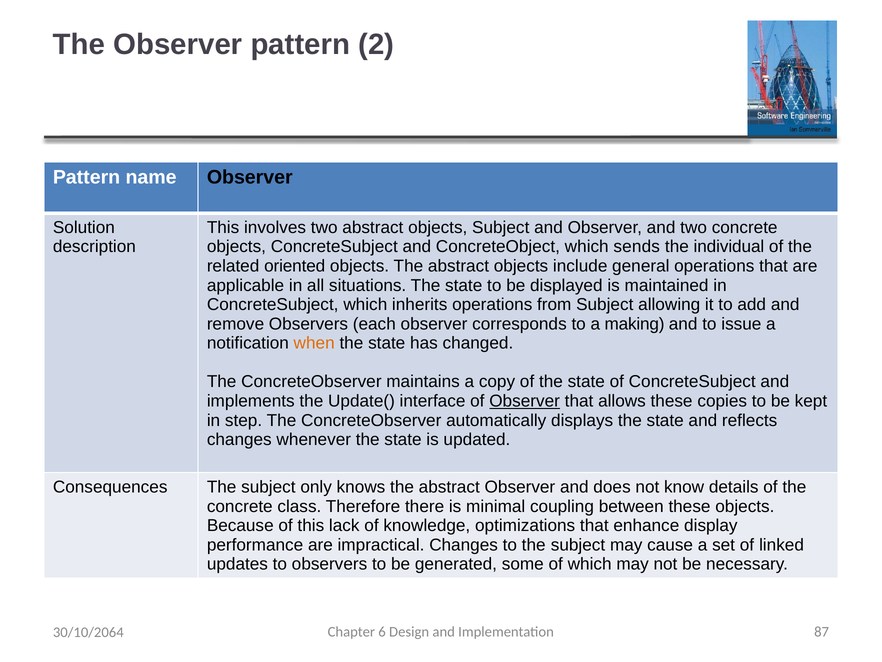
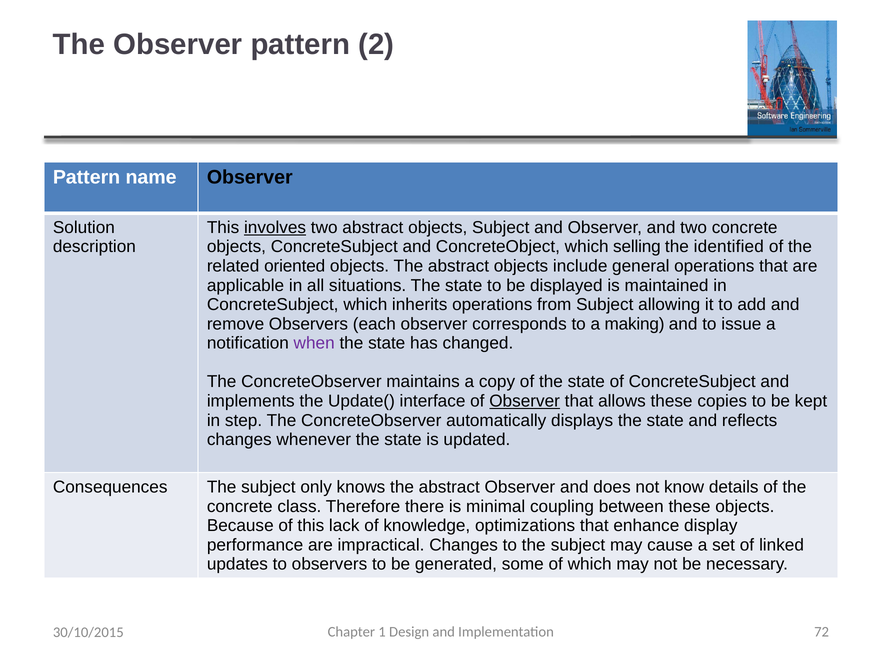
involves underline: none -> present
sends: sends -> selling
individual: individual -> identified
when colour: orange -> purple
6: 6 -> 1
87: 87 -> 72
30/10/2064: 30/10/2064 -> 30/10/2015
